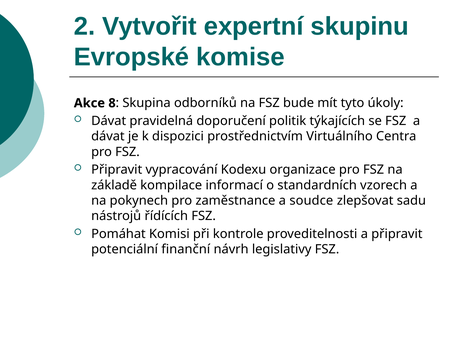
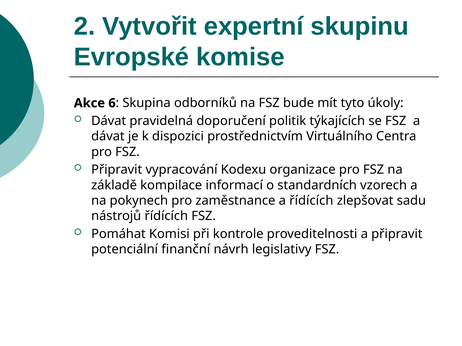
8: 8 -> 6
a soudce: soudce -> řídících
